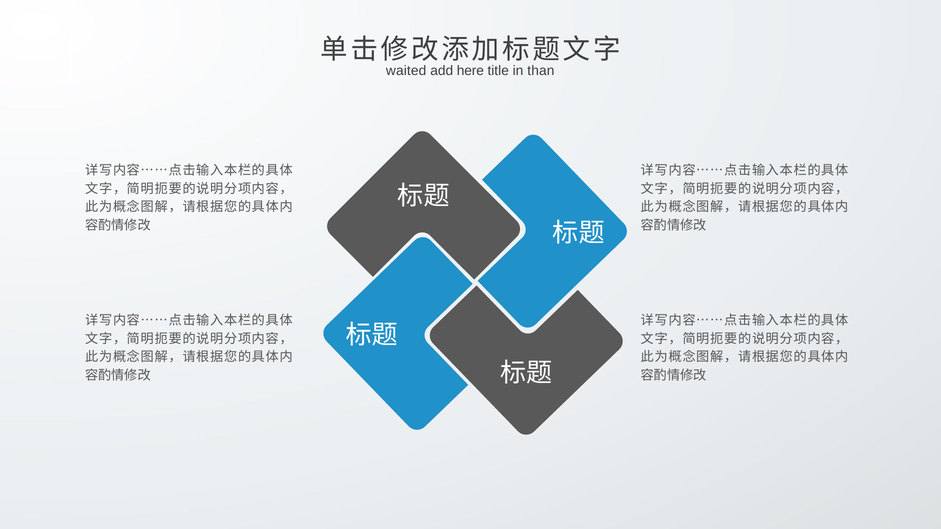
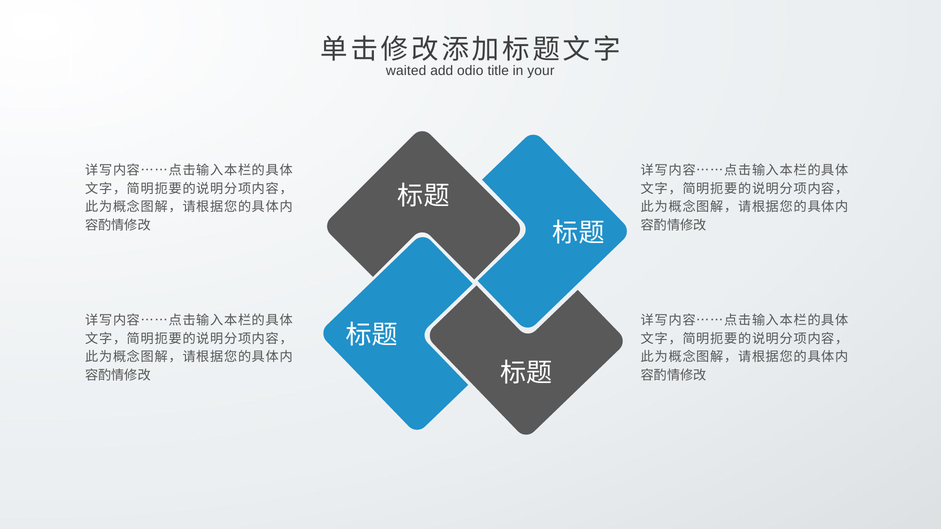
here: here -> odio
than: than -> your
